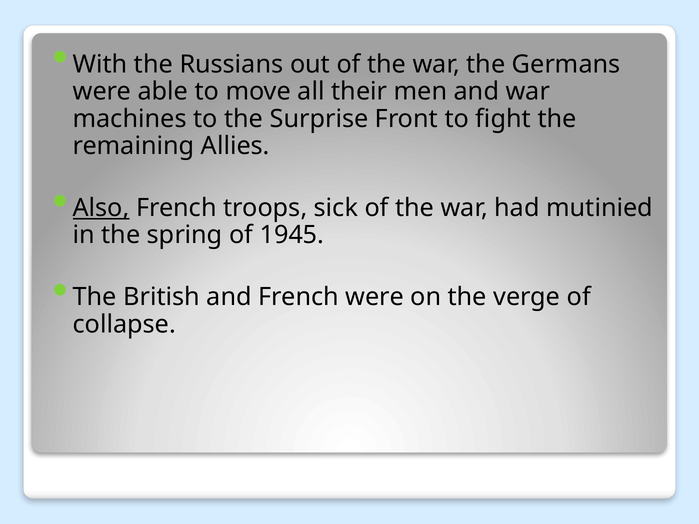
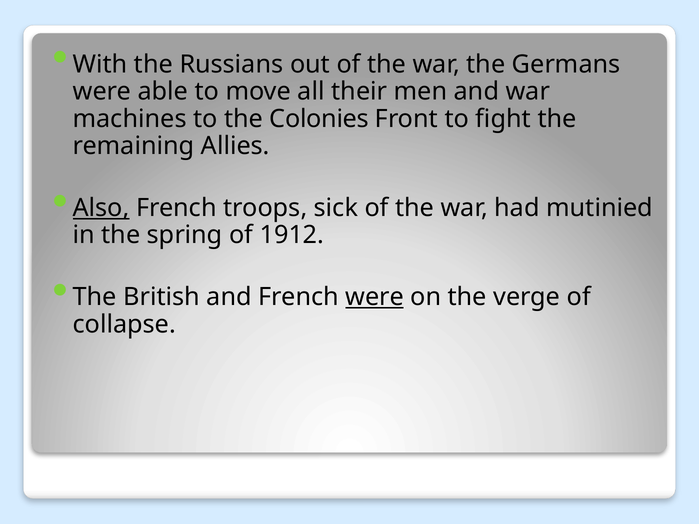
Surprise: Surprise -> Colonies
1945: 1945 -> 1912
were at (375, 297) underline: none -> present
